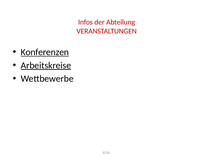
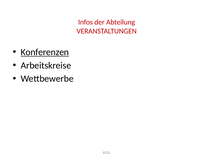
Arbeitskreise underline: present -> none
